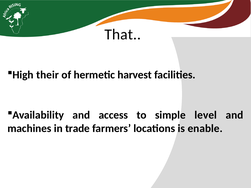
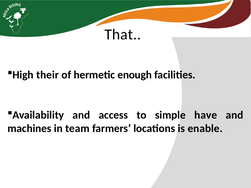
harvest: harvest -> enough
level: level -> have
trade: trade -> team
